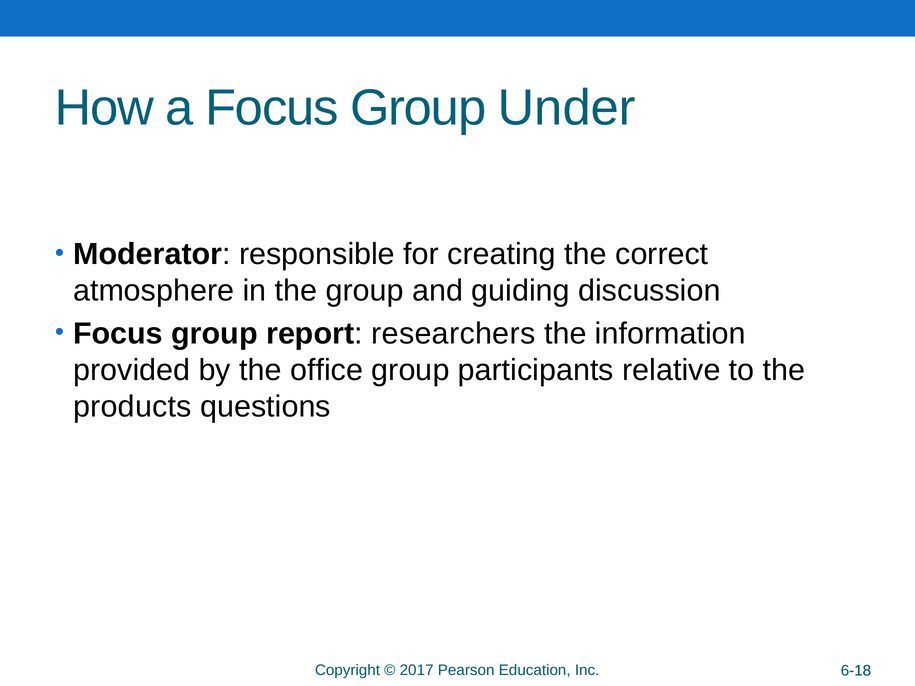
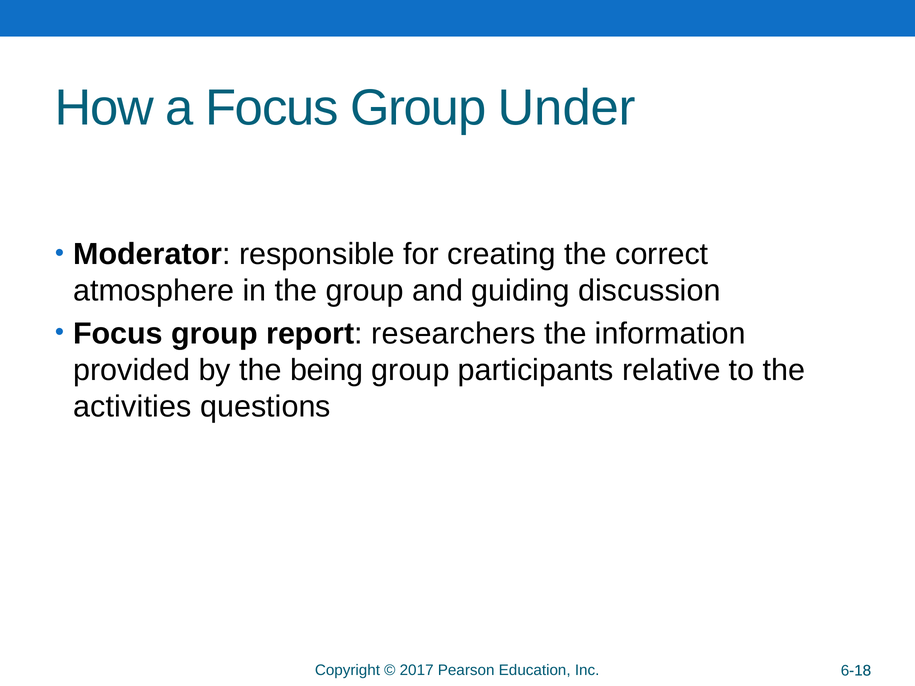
office: office -> being
products: products -> activities
